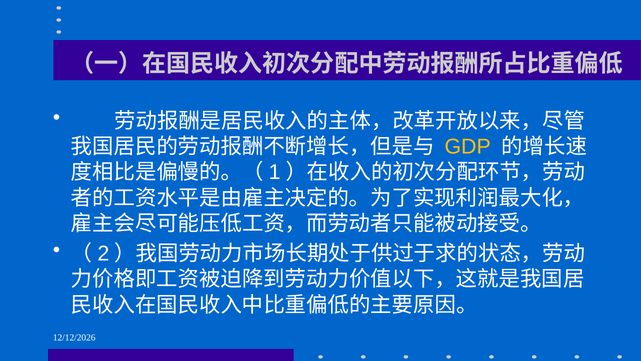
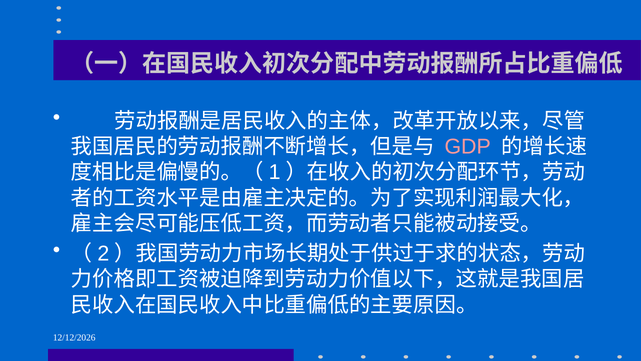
GDP colour: yellow -> pink
